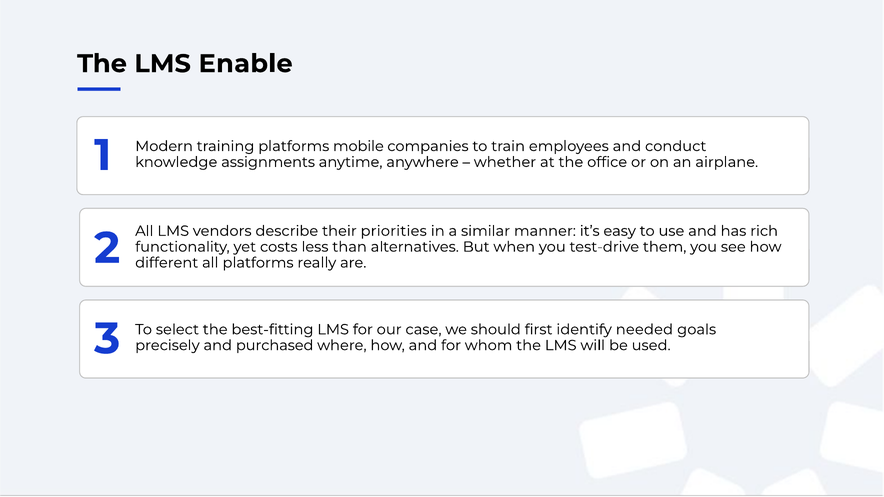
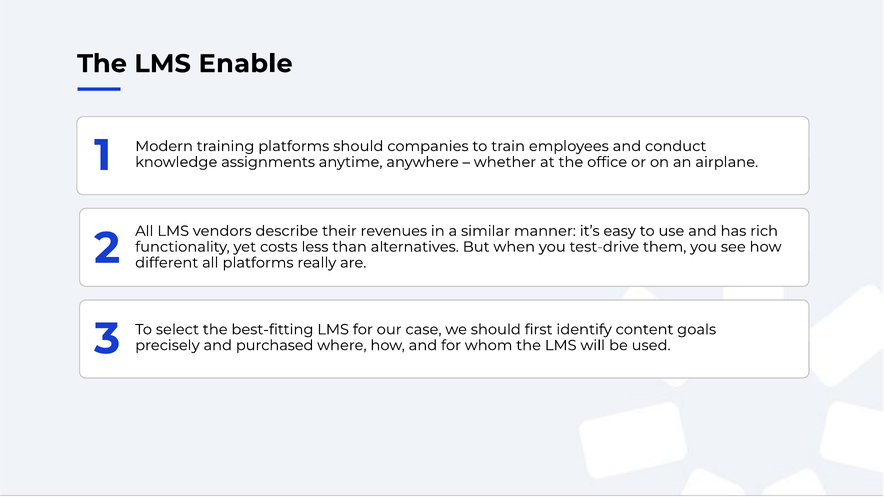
platforms mobile: mobile -> should
priorities: priorities -> revenues
needed: needed -> content
